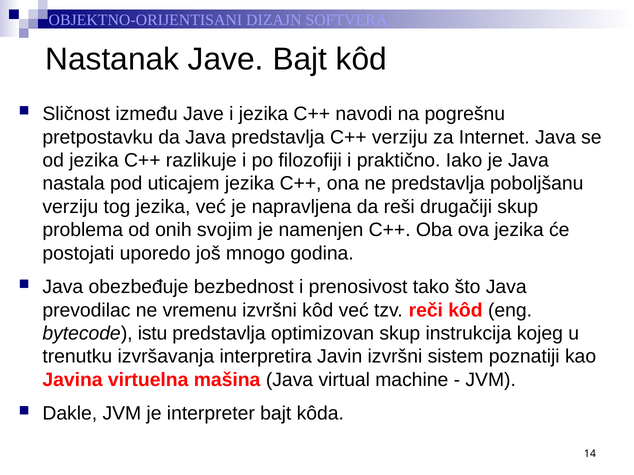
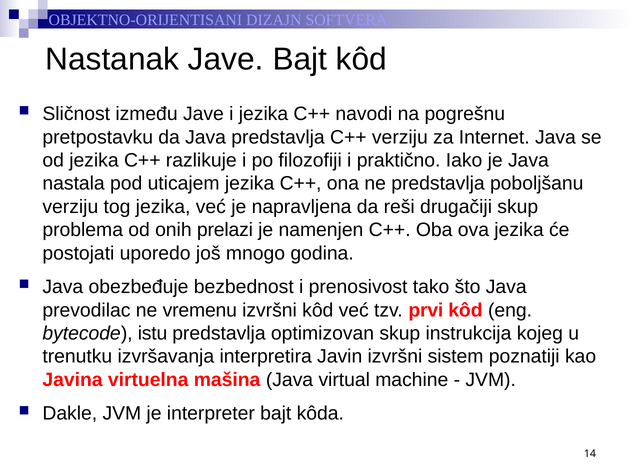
svojim: svojim -> prelazi
reči: reči -> prvi
